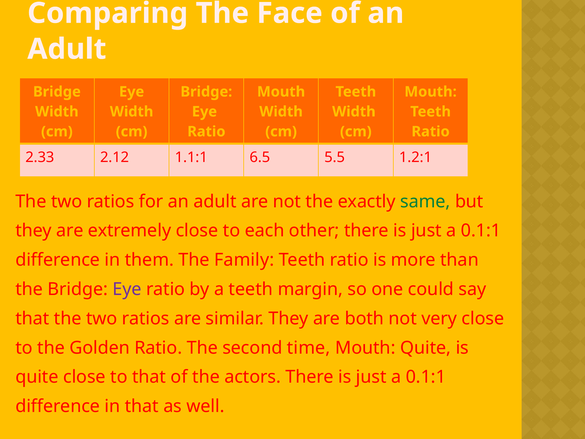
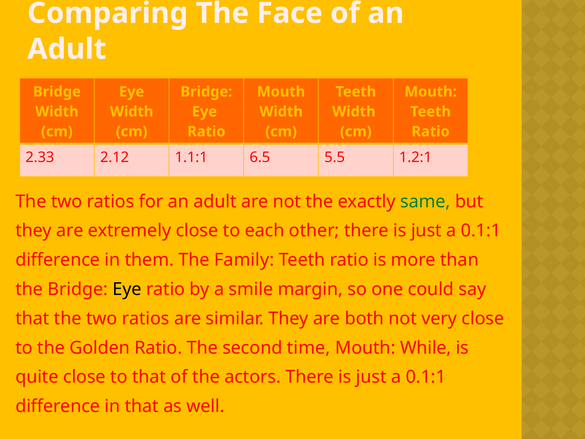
Eye at (127, 289) colour: purple -> black
a teeth: teeth -> smile
Mouth Quite: Quite -> While
